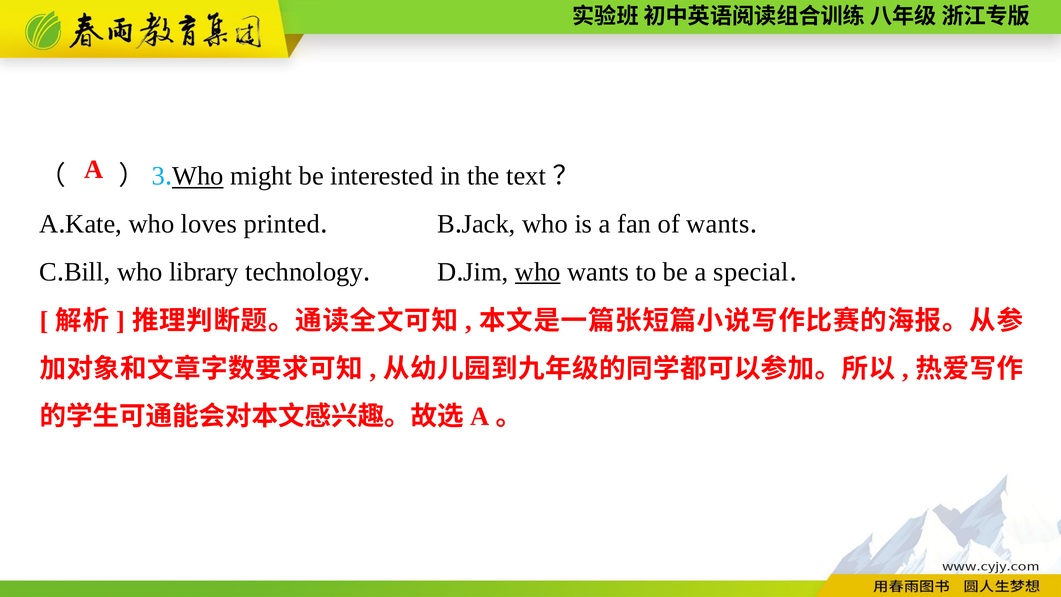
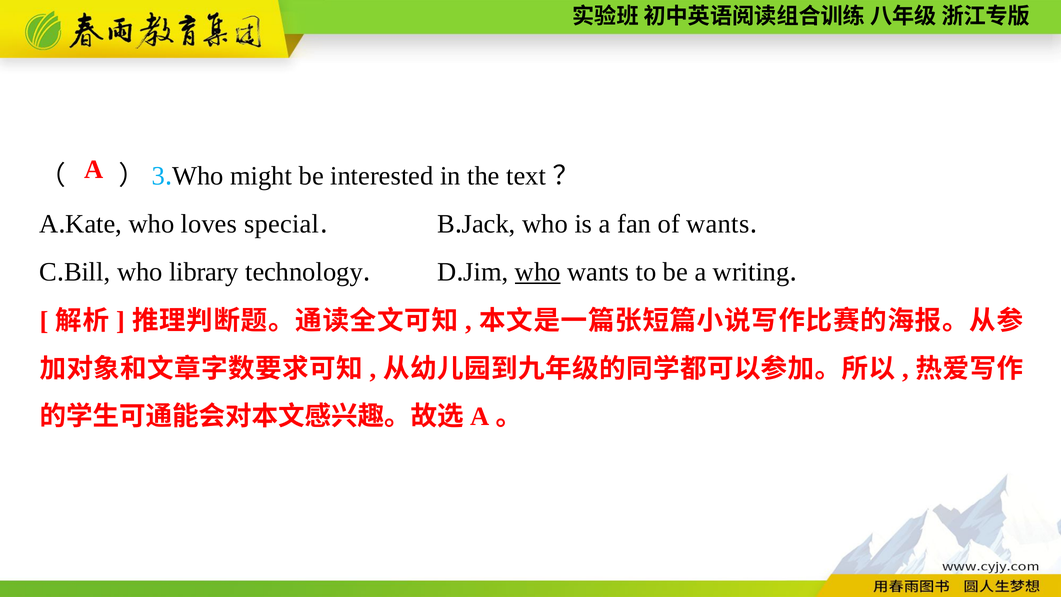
Who at (198, 176) underline: present -> none
printed: printed -> special
special: special -> writing
